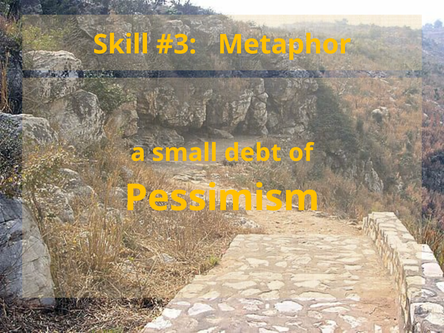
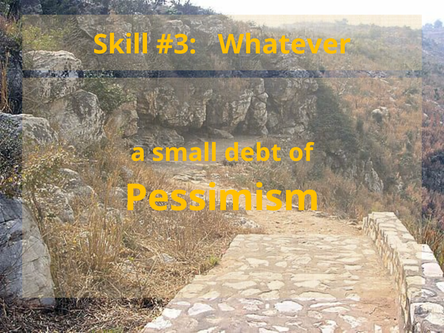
Metaphor: Metaphor -> Whatever
